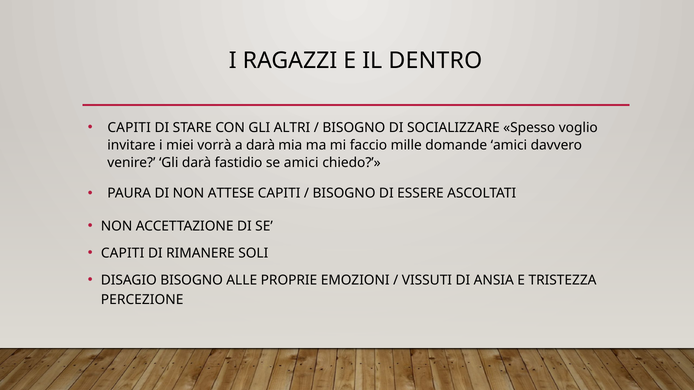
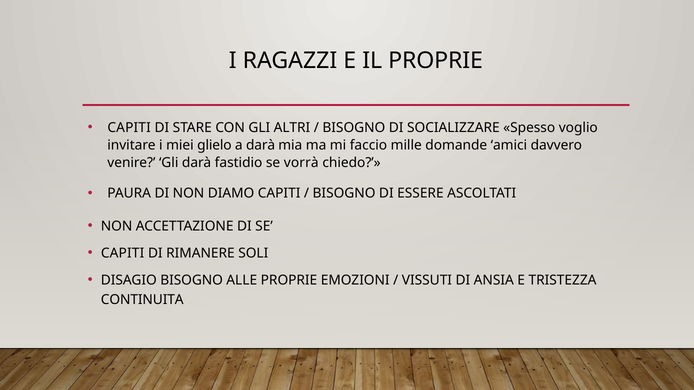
IL DENTRO: DENTRO -> PROPRIE
vorrà: vorrà -> glielo
se amici: amici -> vorrà
ATTESE: ATTESE -> DIAMO
PERCEZIONE: PERCEZIONE -> CONTINUITA
